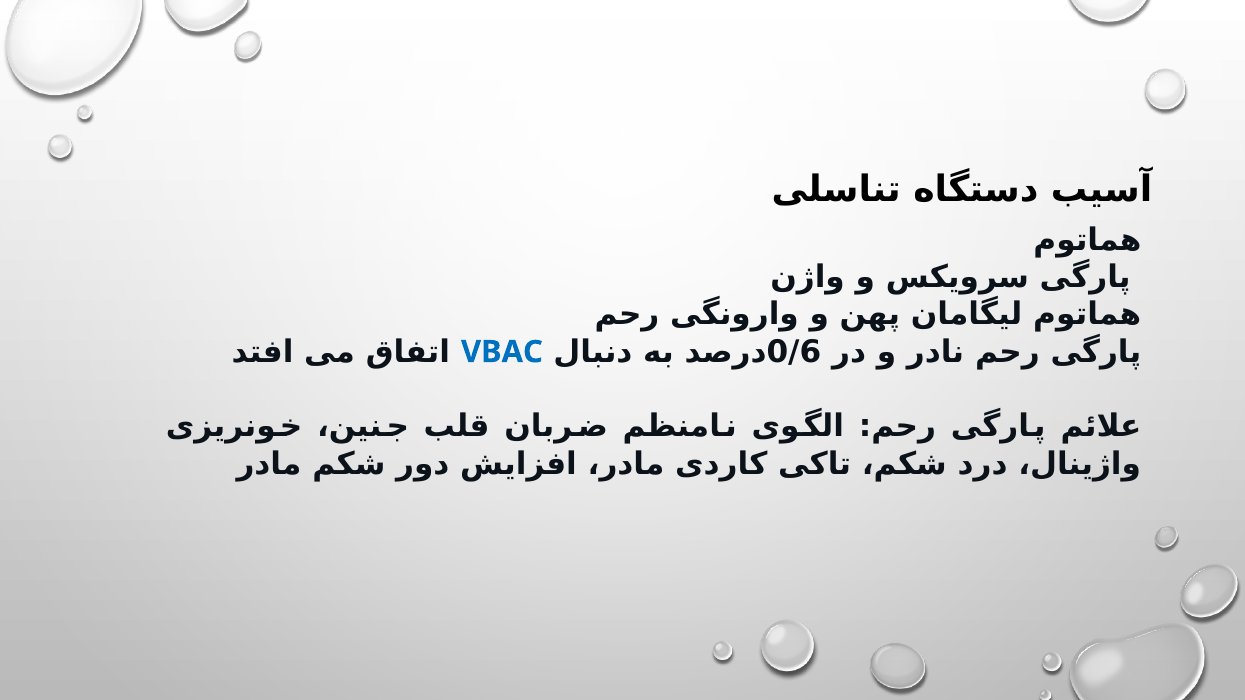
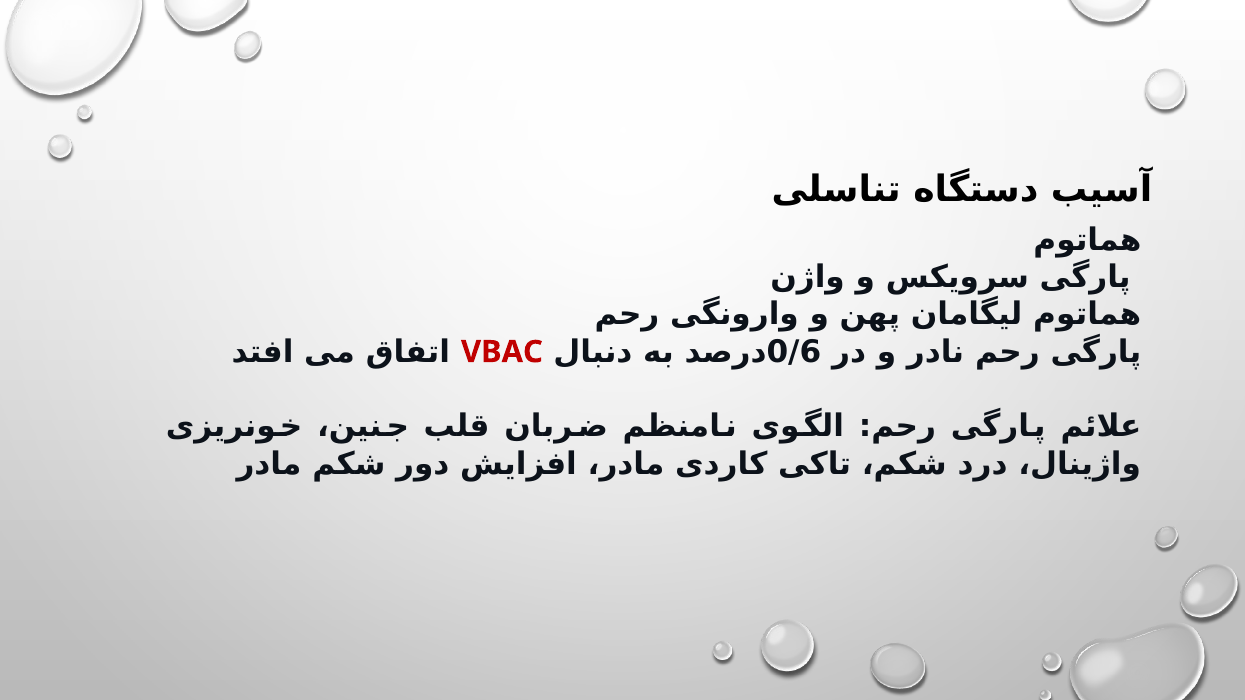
VBAC colour: blue -> red
